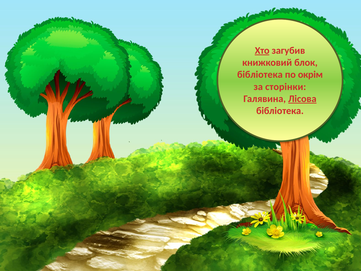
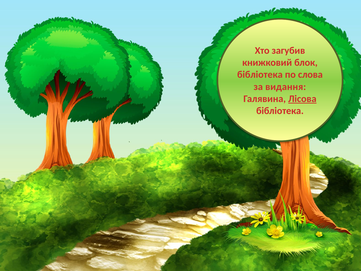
Хто underline: present -> none
окрім: окрім -> слова
сторінки: сторінки -> видання
